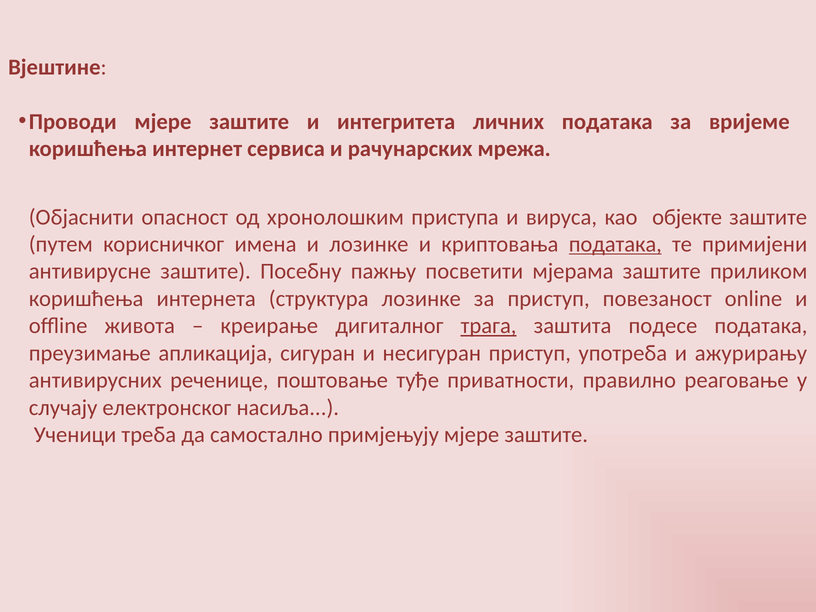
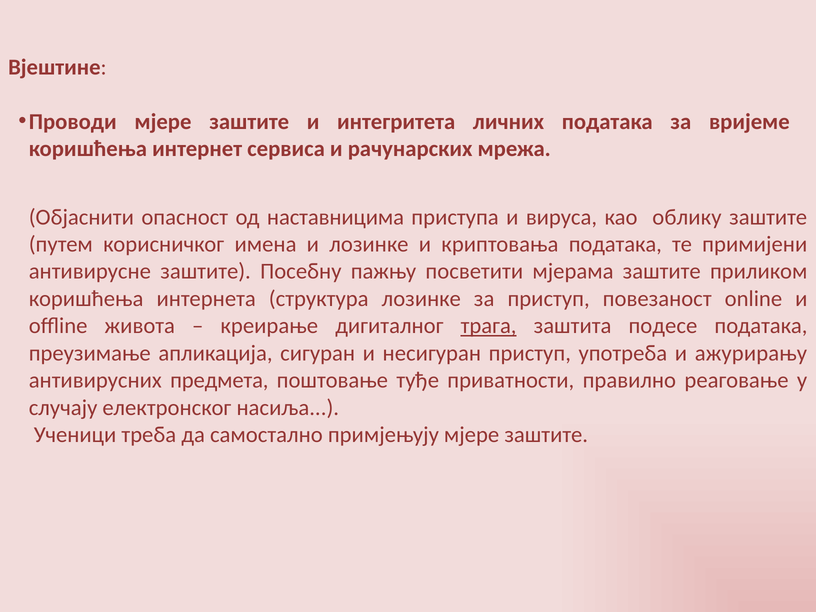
хронолошким: хронолошким -> наставницима
објекте: објекте -> облику
података at (615, 244) underline: present -> none
реченице: реченице -> предмета
